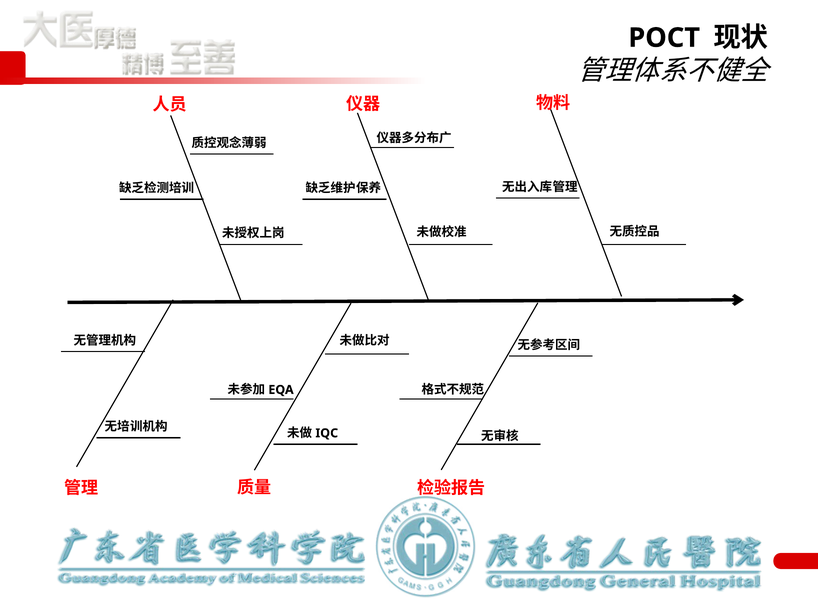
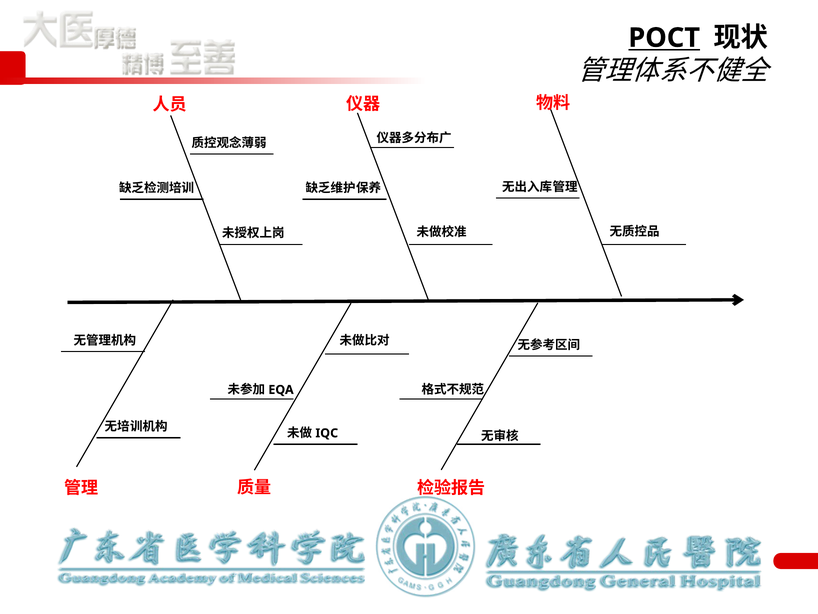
POCT underline: none -> present
